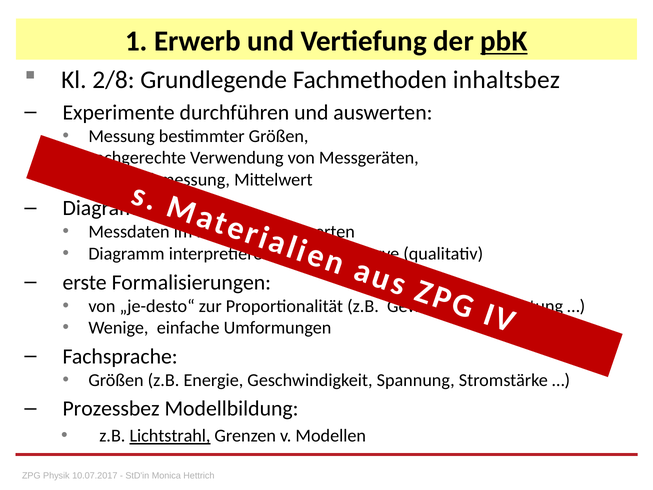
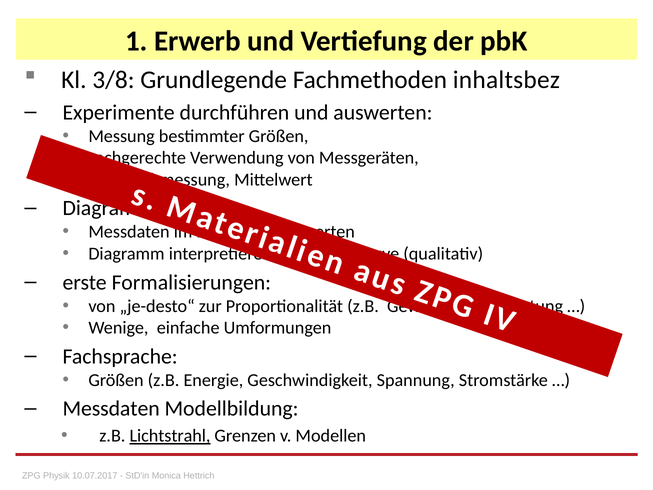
pbK underline: present -> none
2/8: 2/8 -> 3/8
Prozessbez at (111, 408): Prozessbez -> Messdaten
